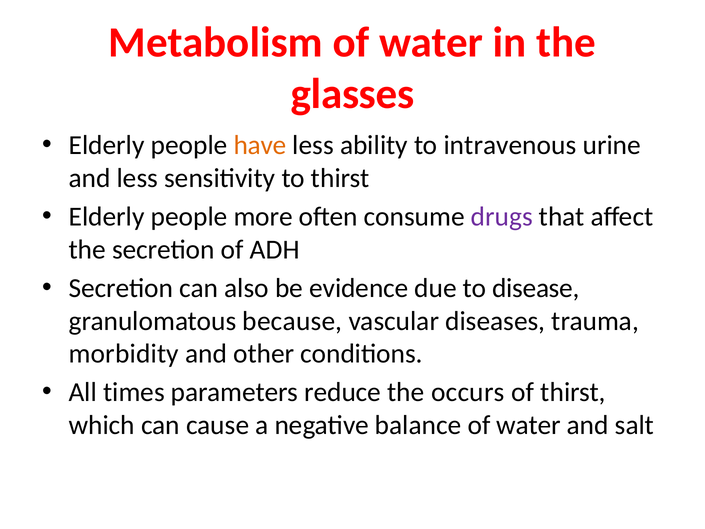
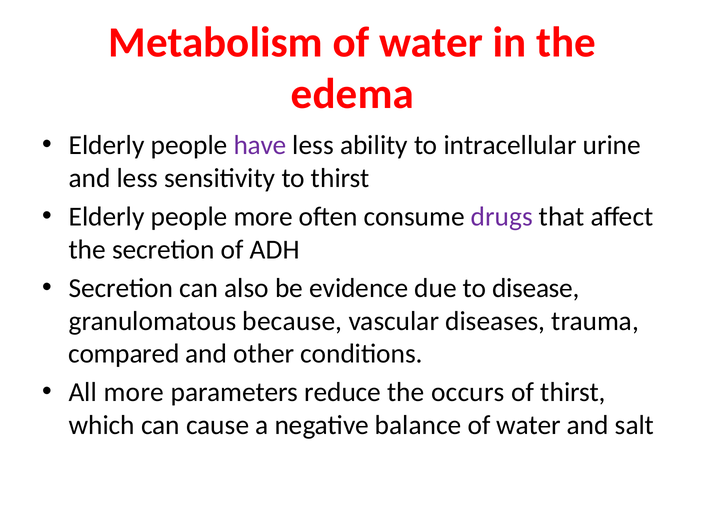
glasses: glasses -> edema
have colour: orange -> purple
intravenous: intravenous -> intracellular
morbidity: morbidity -> compared
All times: times -> more
